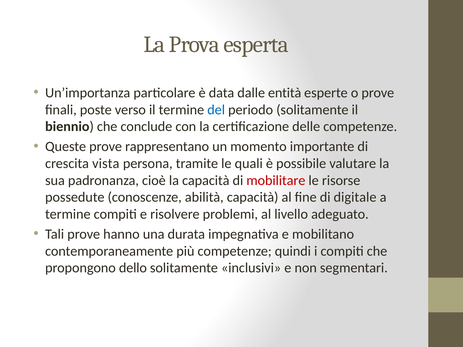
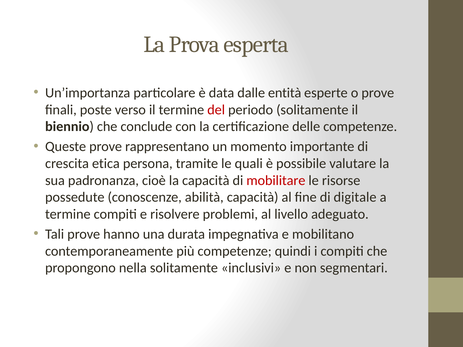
del colour: blue -> red
vista: vista -> etica
dello: dello -> nella
